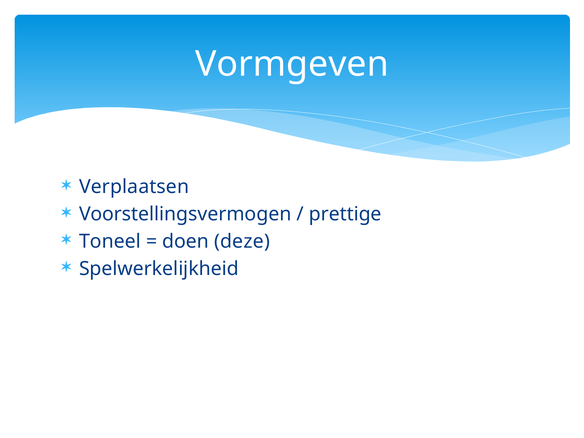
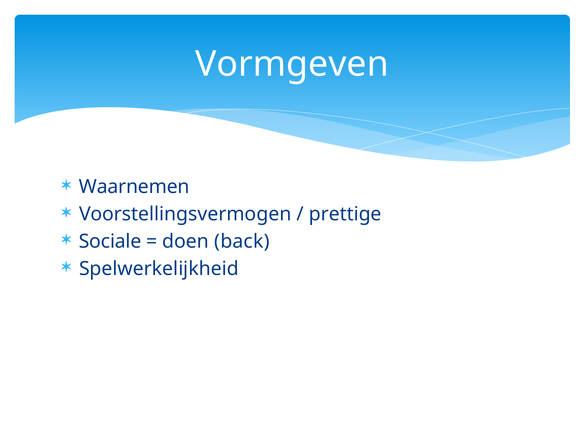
Verplaatsen: Verplaatsen -> Waarnemen
Toneel: Toneel -> Sociale
deze: deze -> back
